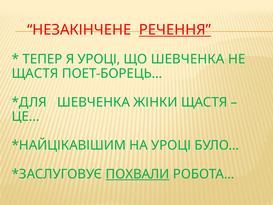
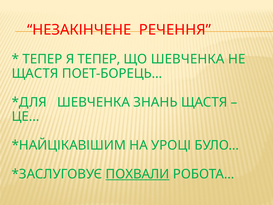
РЕЧЕННЯ underline: present -> none
Я УРОЦІ: УРОЦІ -> ТЕПЕР
ЖІНКИ: ЖІНКИ -> ЗНАНЬ
